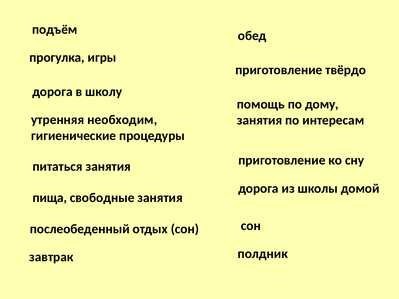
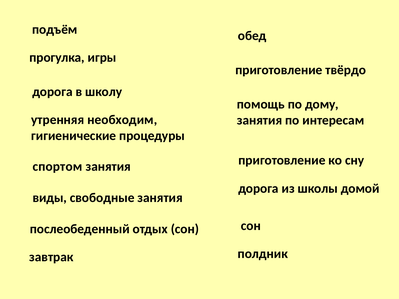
питаться: питаться -> спортом
пища: пища -> виды
